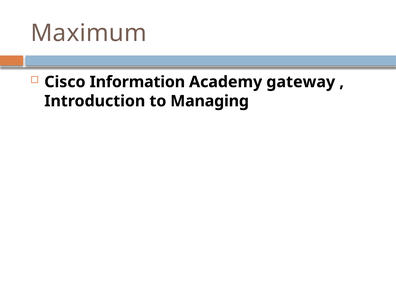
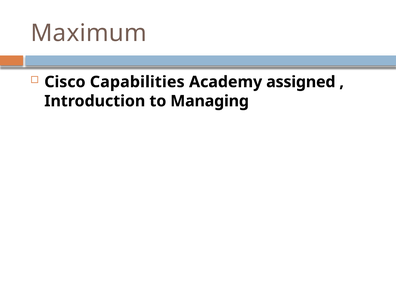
Information: Information -> Capabilities
gateway: gateway -> assigned
